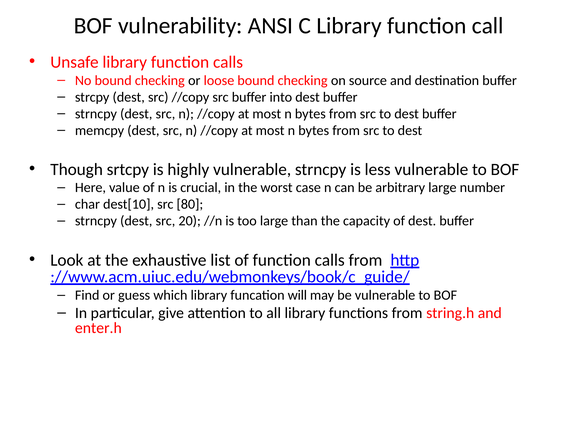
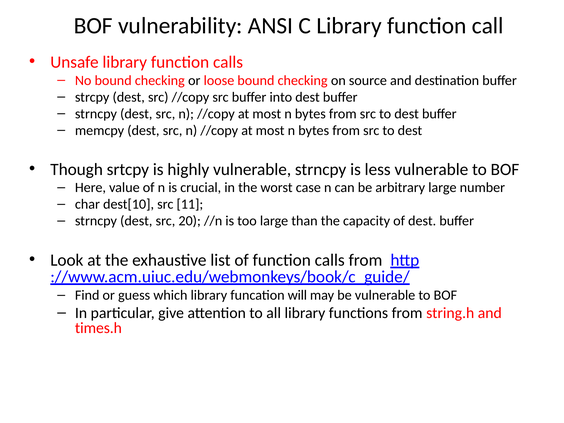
80: 80 -> 11
enter.h: enter.h -> times.h
